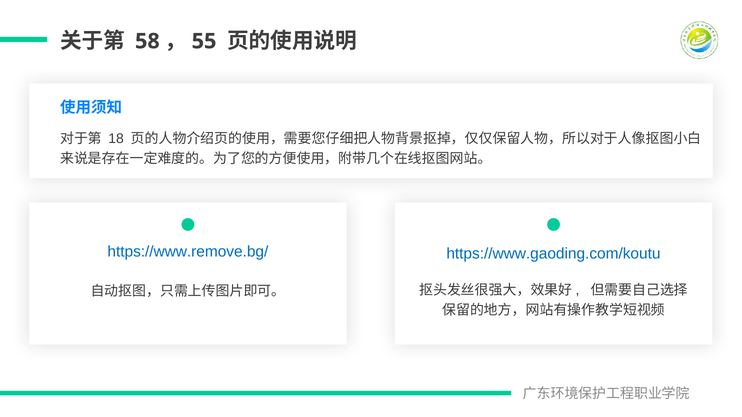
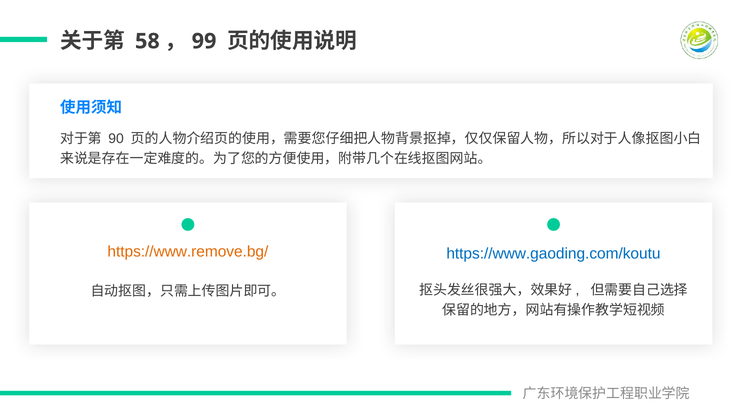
55: 55 -> 99
18: 18 -> 90
https://www.remove.bg/ colour: blue -> orange
